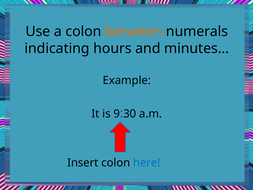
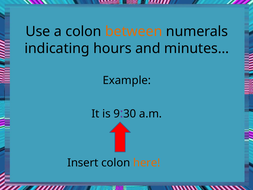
here colour: blue -> orange
